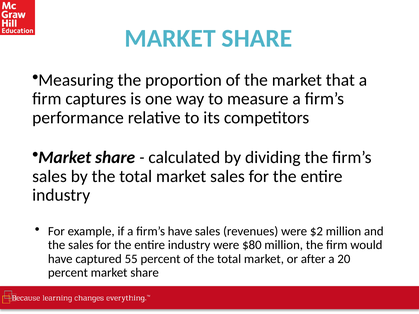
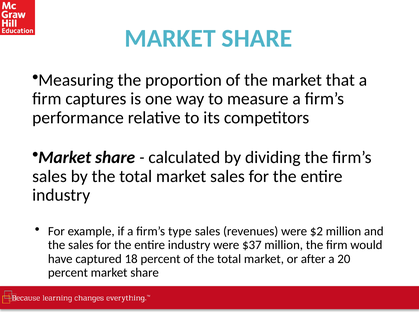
firm’s have: have -> type
$80: $80 -> $37
55: 55 -> 18
